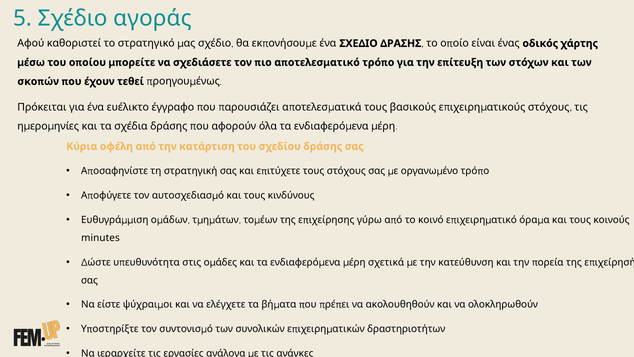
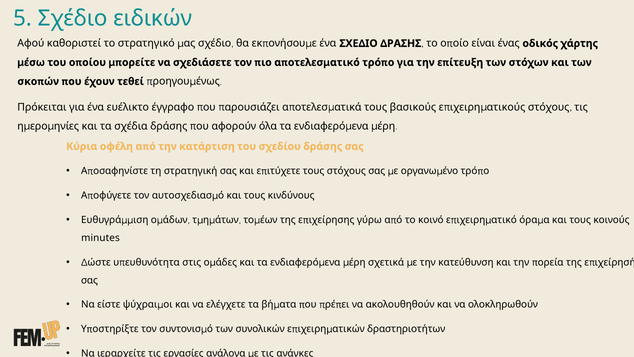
αγοράς: αγοράς -> ειδικών
